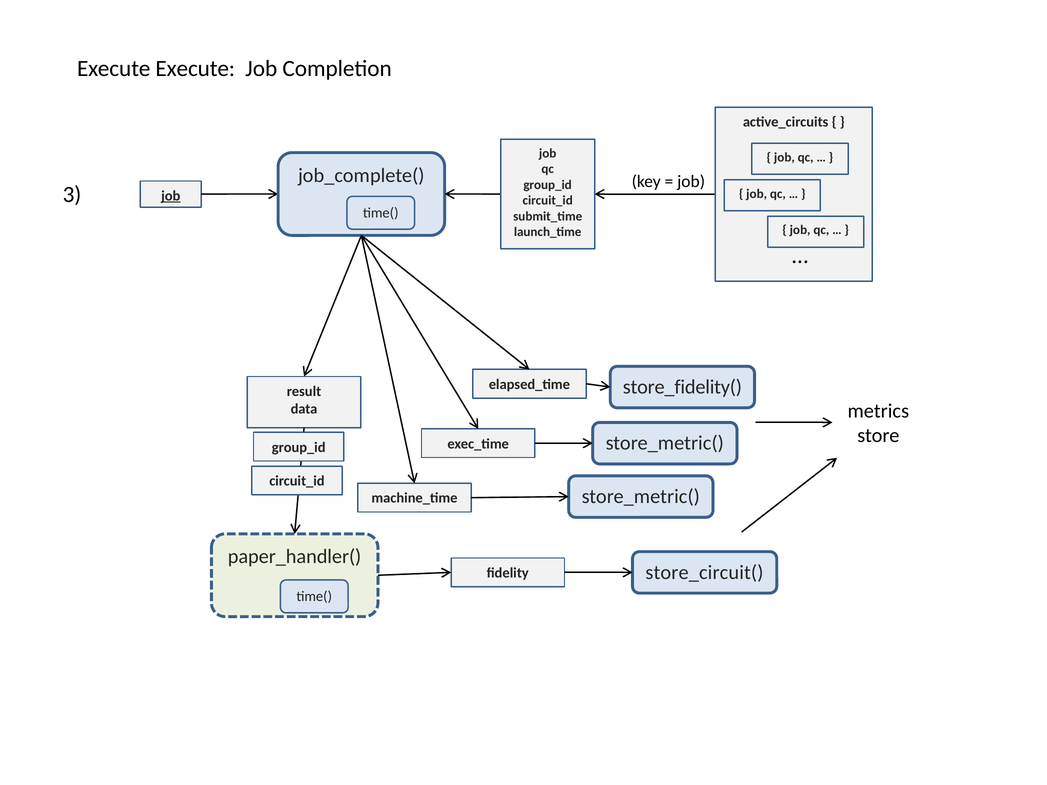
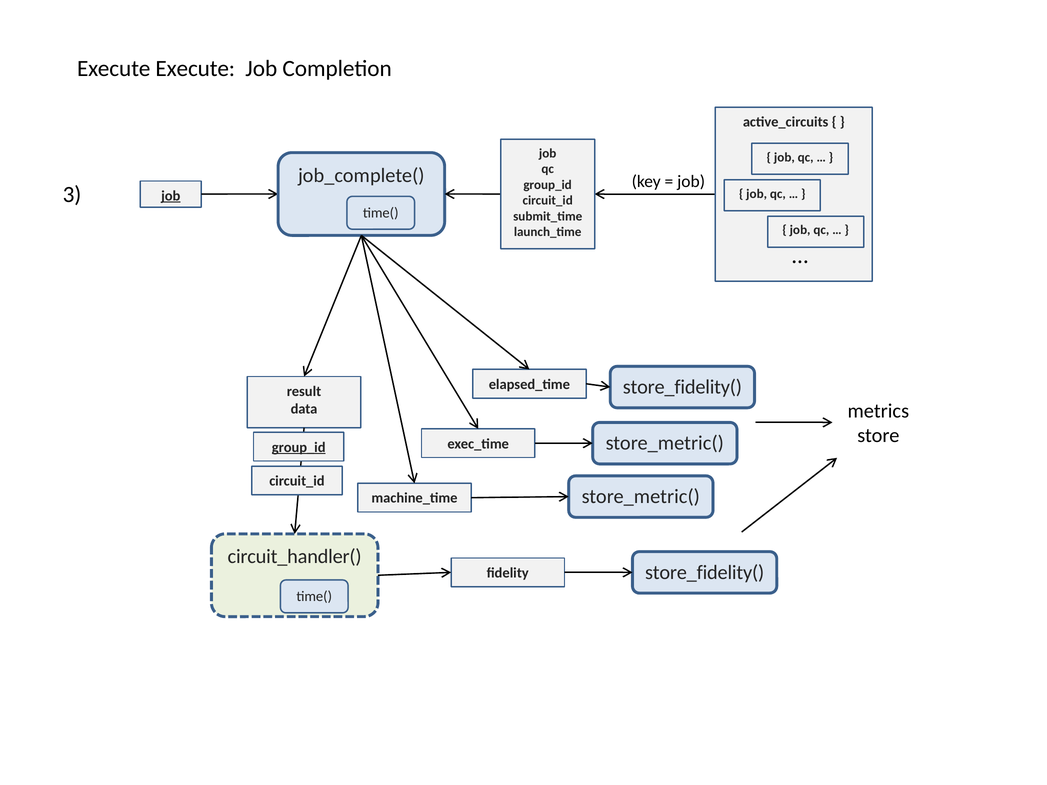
group_id at (299, 447) underline: none -> present
paper_handler(: paper_handler( -> circuit_handler(
fidelity store_circuit(: store_circuit( -> store_fidelity(
